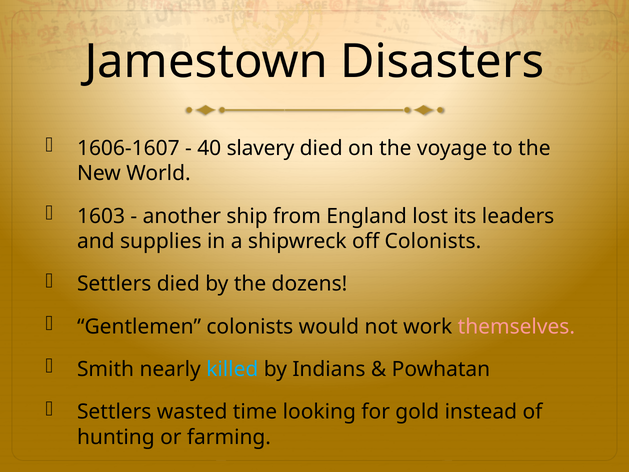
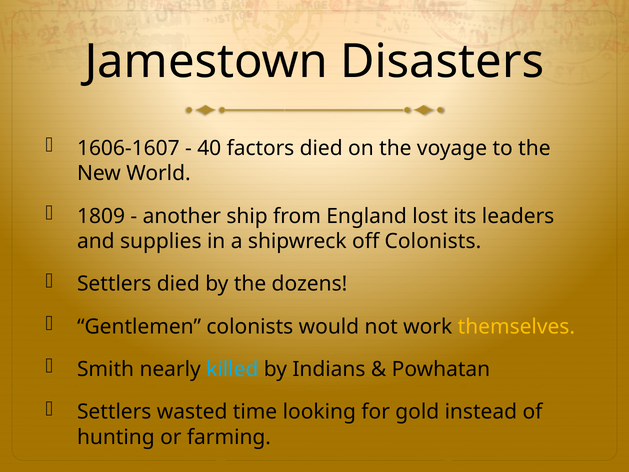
slavery: slavery -> factors
1603: 1603 -> 1809
themselves colour: pink -> yellow
